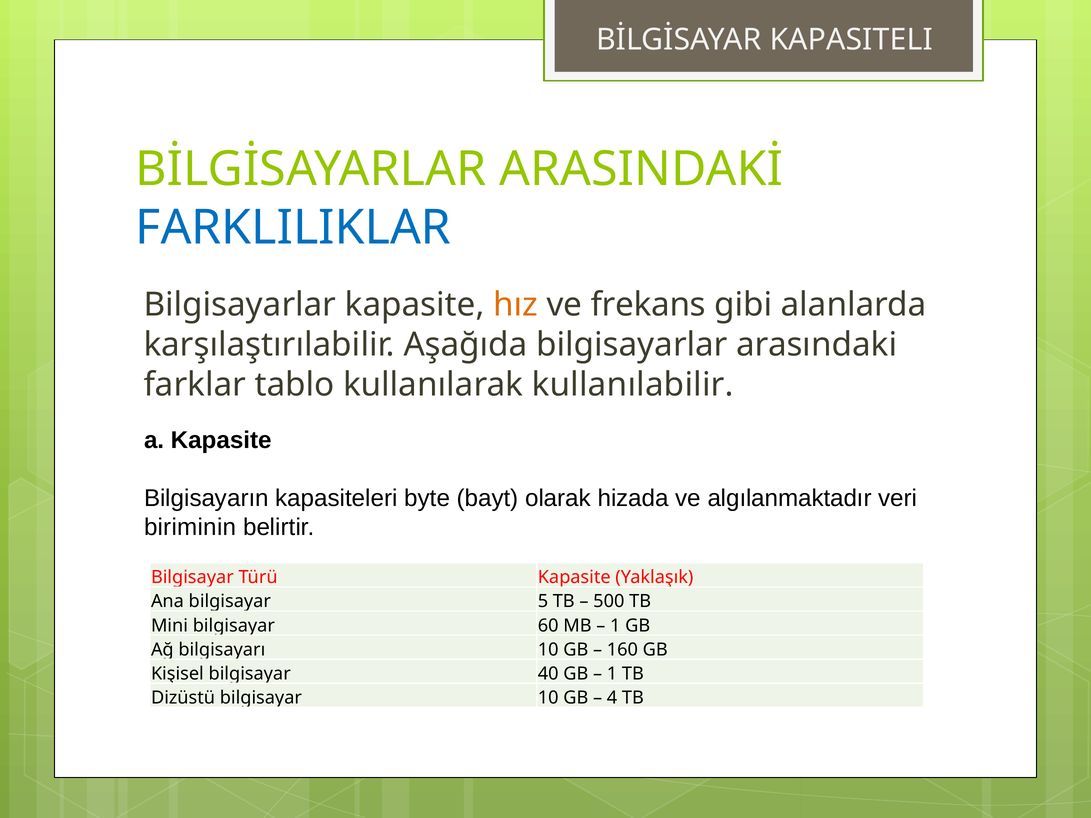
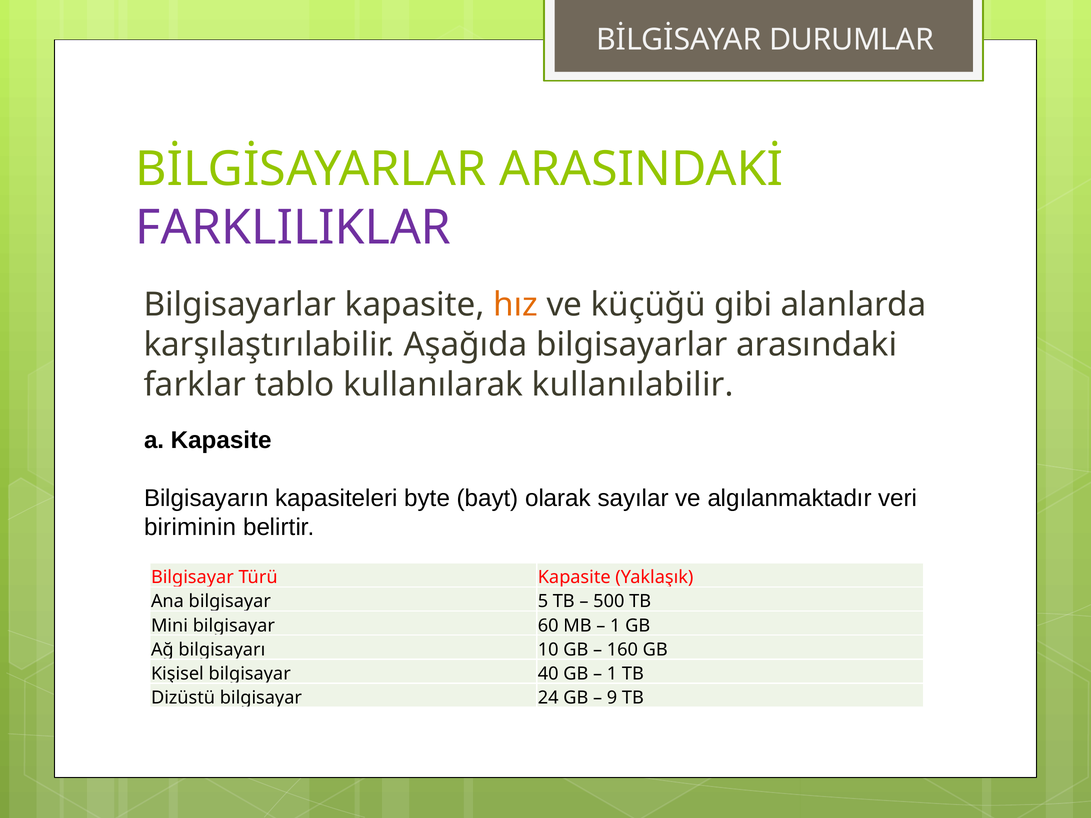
KAPASITELI: KAPASITELI -> DURUMLAR
FARKLILIKLAR colour: blue -> purple
frekans: frekans -> küçüğü
hizada: hizada -> sayılar
bilgisayar 10: 10 -> 24
4: 4 -> 9
